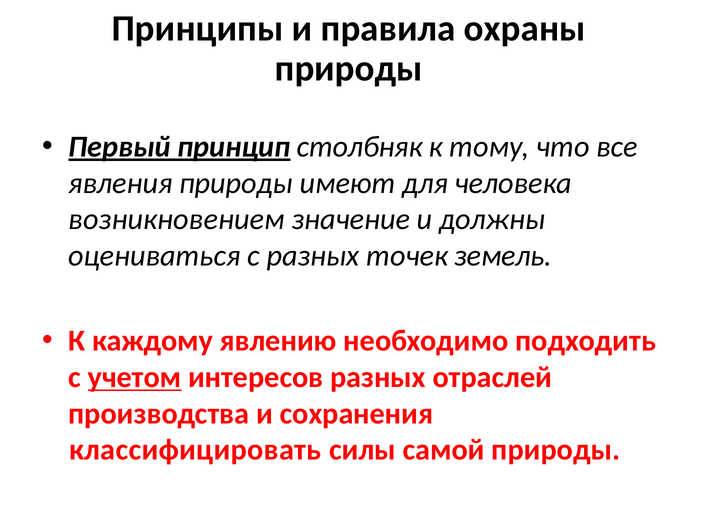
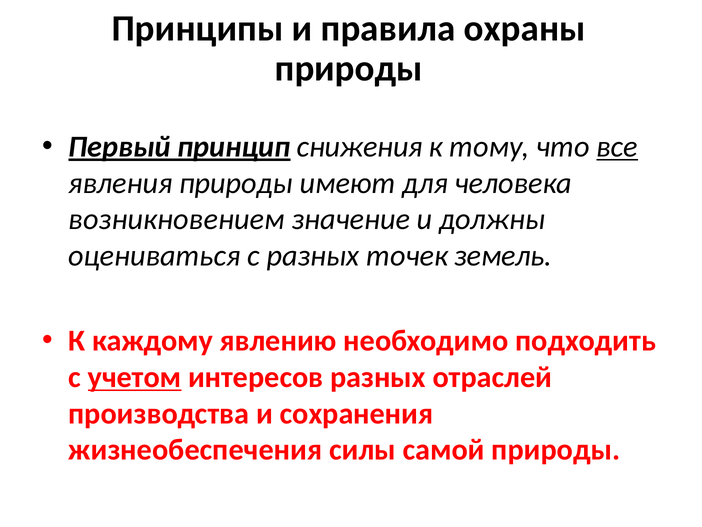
столбняк: столбняк -> снижения
все underline: none -> present
классифицировать: классифицировать -> жизнеобеспечения
